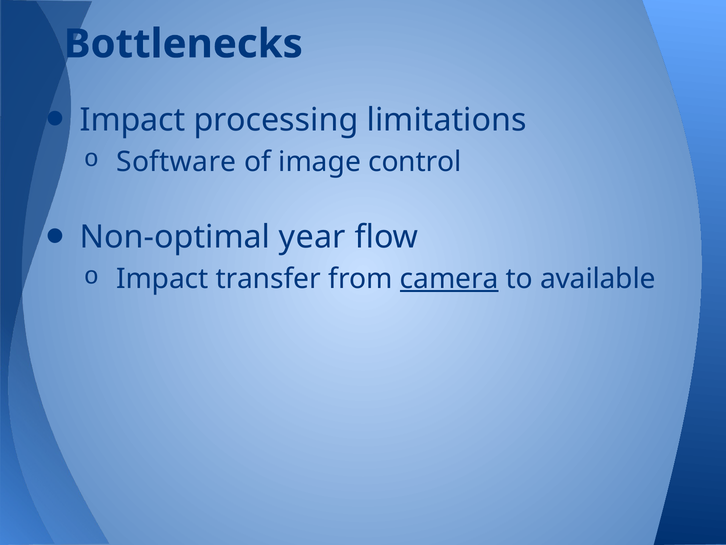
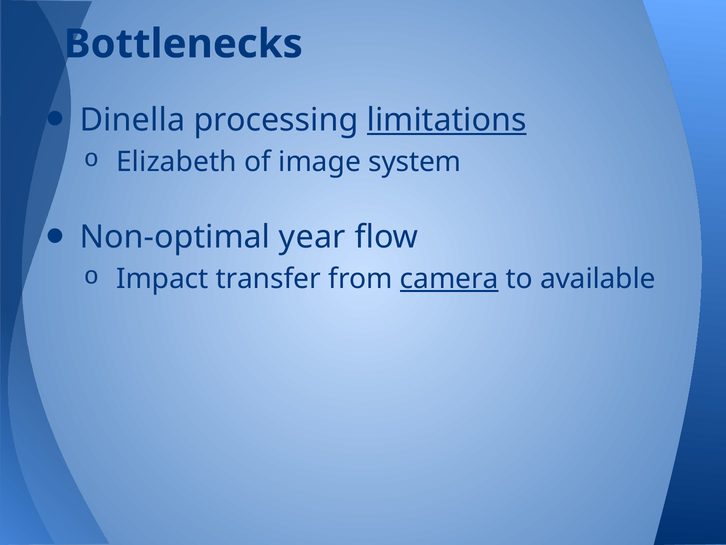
Impact at (133, 120): Impact -> Dinella
limitations underline: none -> present
Software: Software -> Elizabeth
control: control -> system
